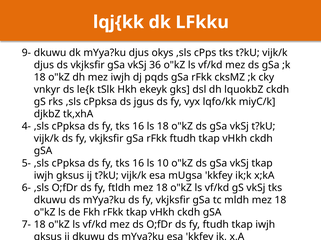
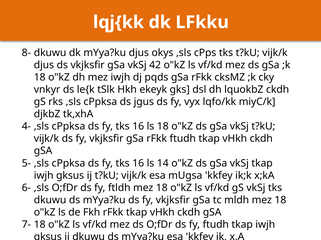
9- at (26, 53): 9- -> 8-
36: 36 -> 42
10: 10 -> 14
